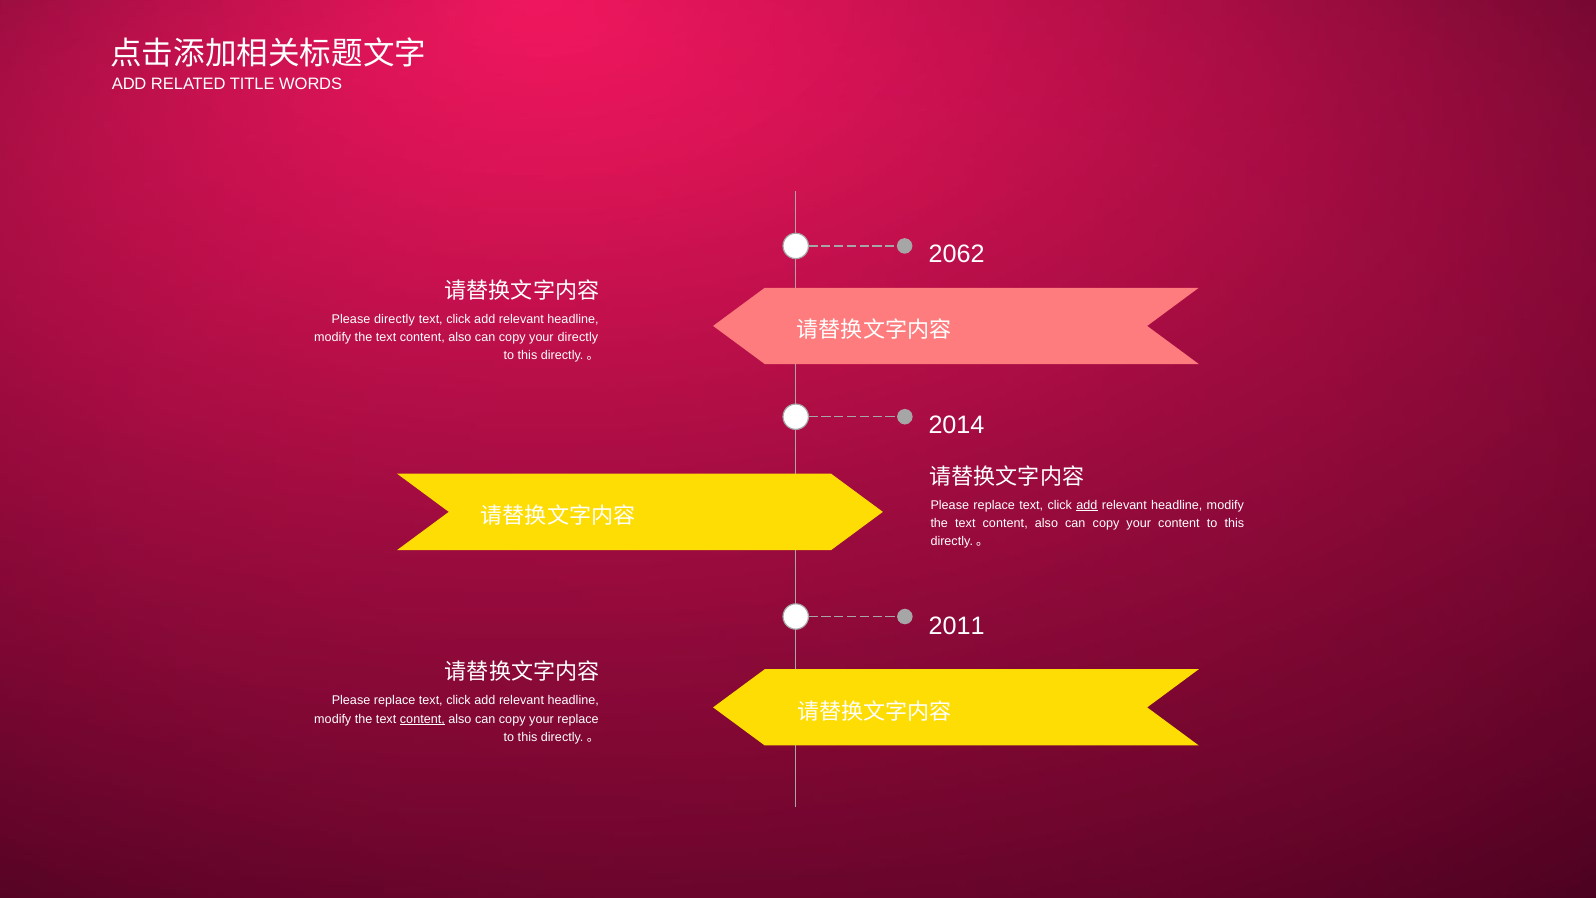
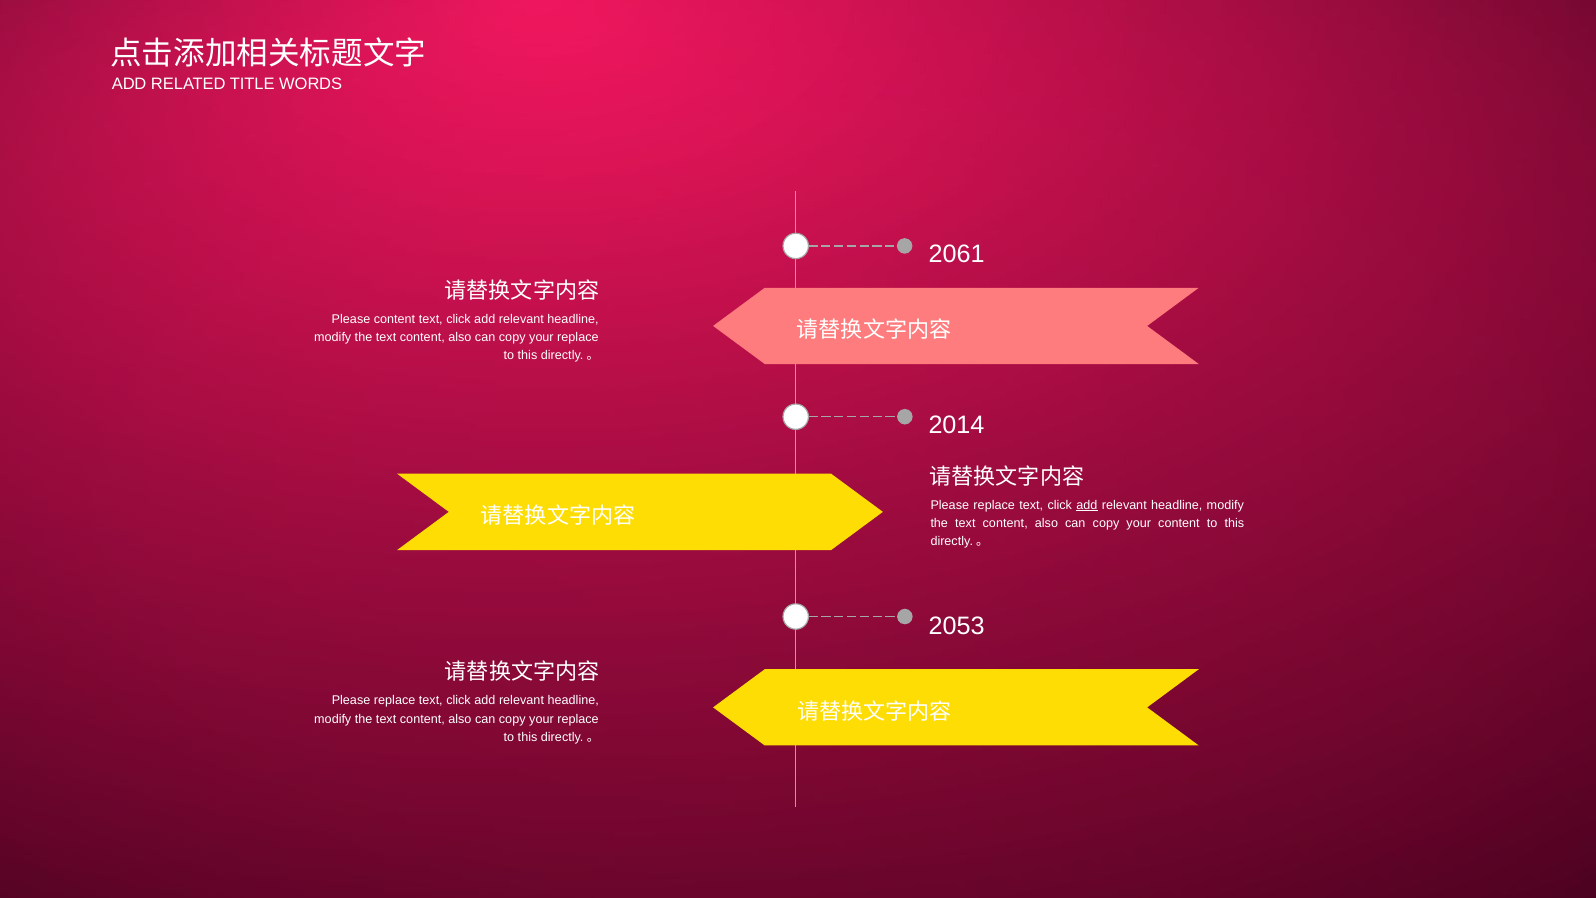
2062: 2062 -> 2061
Please directly: directly -> content
directly at (578, 337): directly -> replace
2011: 2011 -> 2053
content at (422, 719) underline: present -> none
